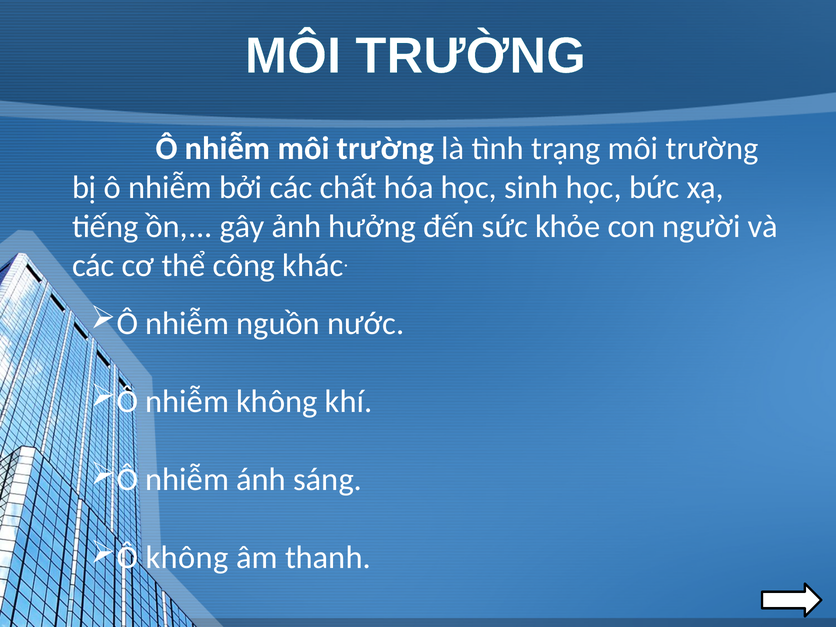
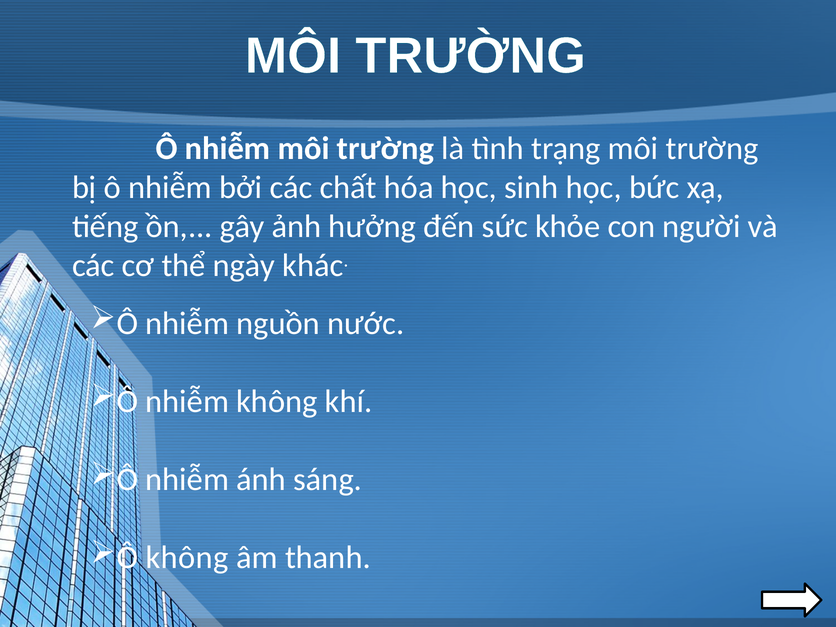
công: công -> ngày
